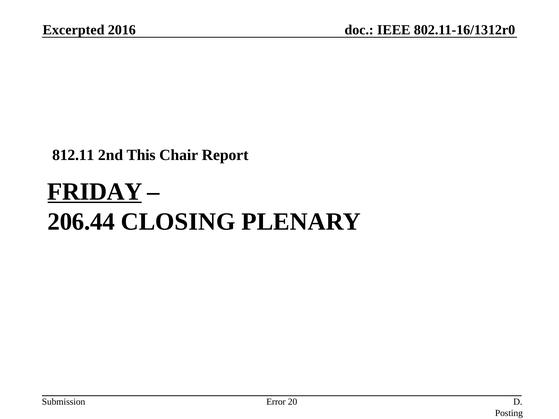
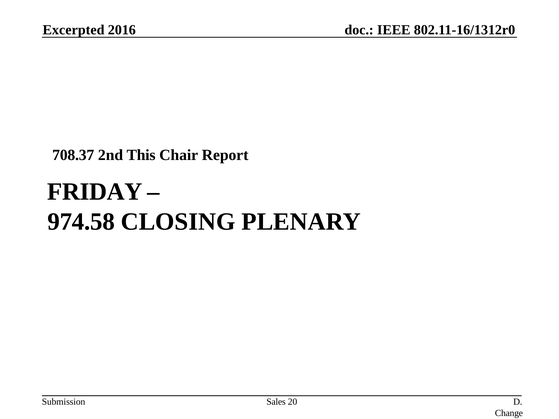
812.11: 812.11 -> 708.37
FRIDAY underline: present -> none
206.44: 206.44 -> 974.58
Error: Error -> Sales
Posting: Posting -> Change
